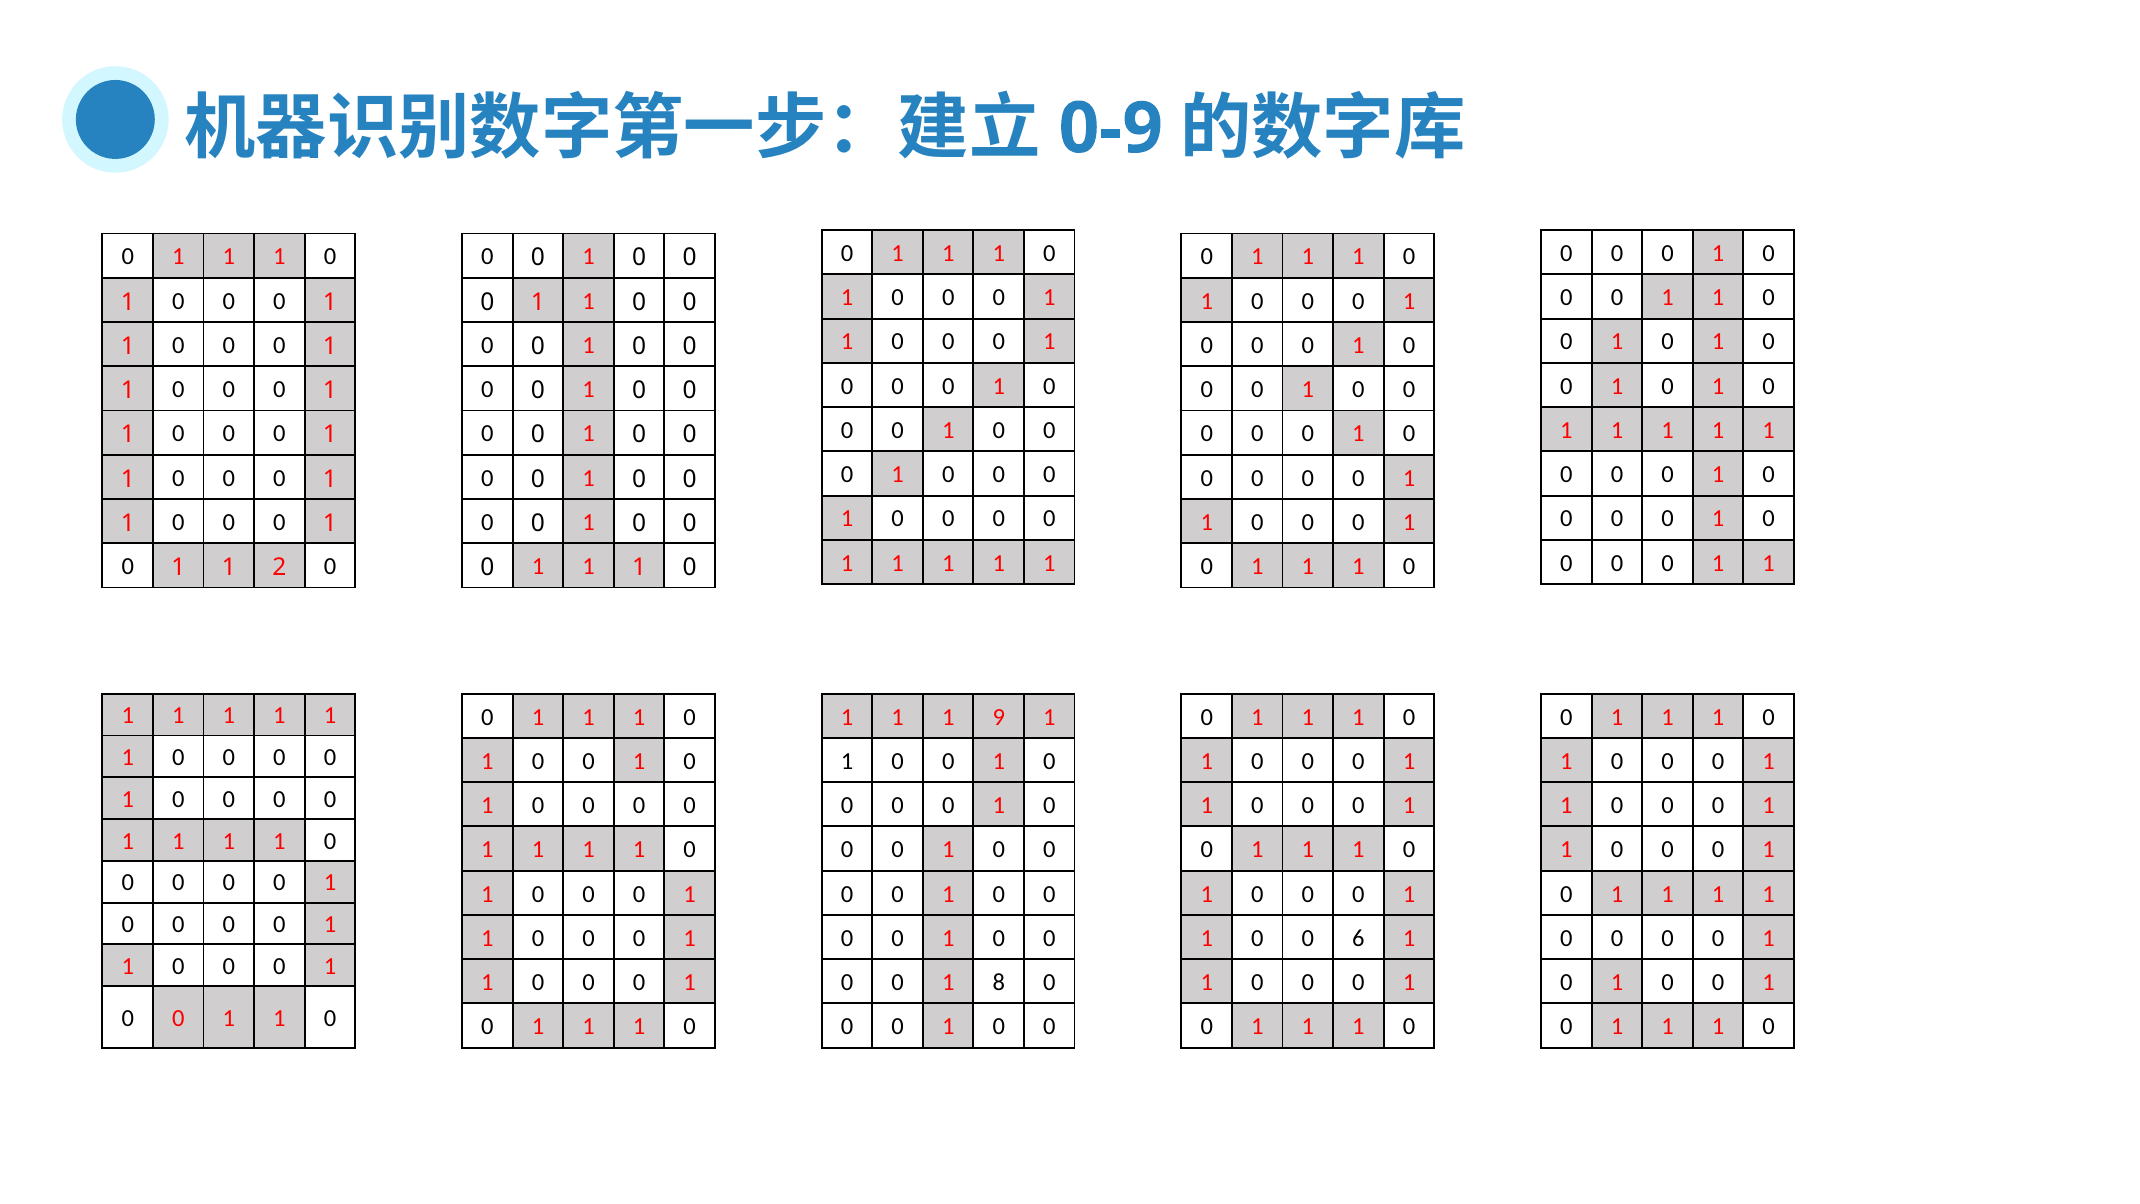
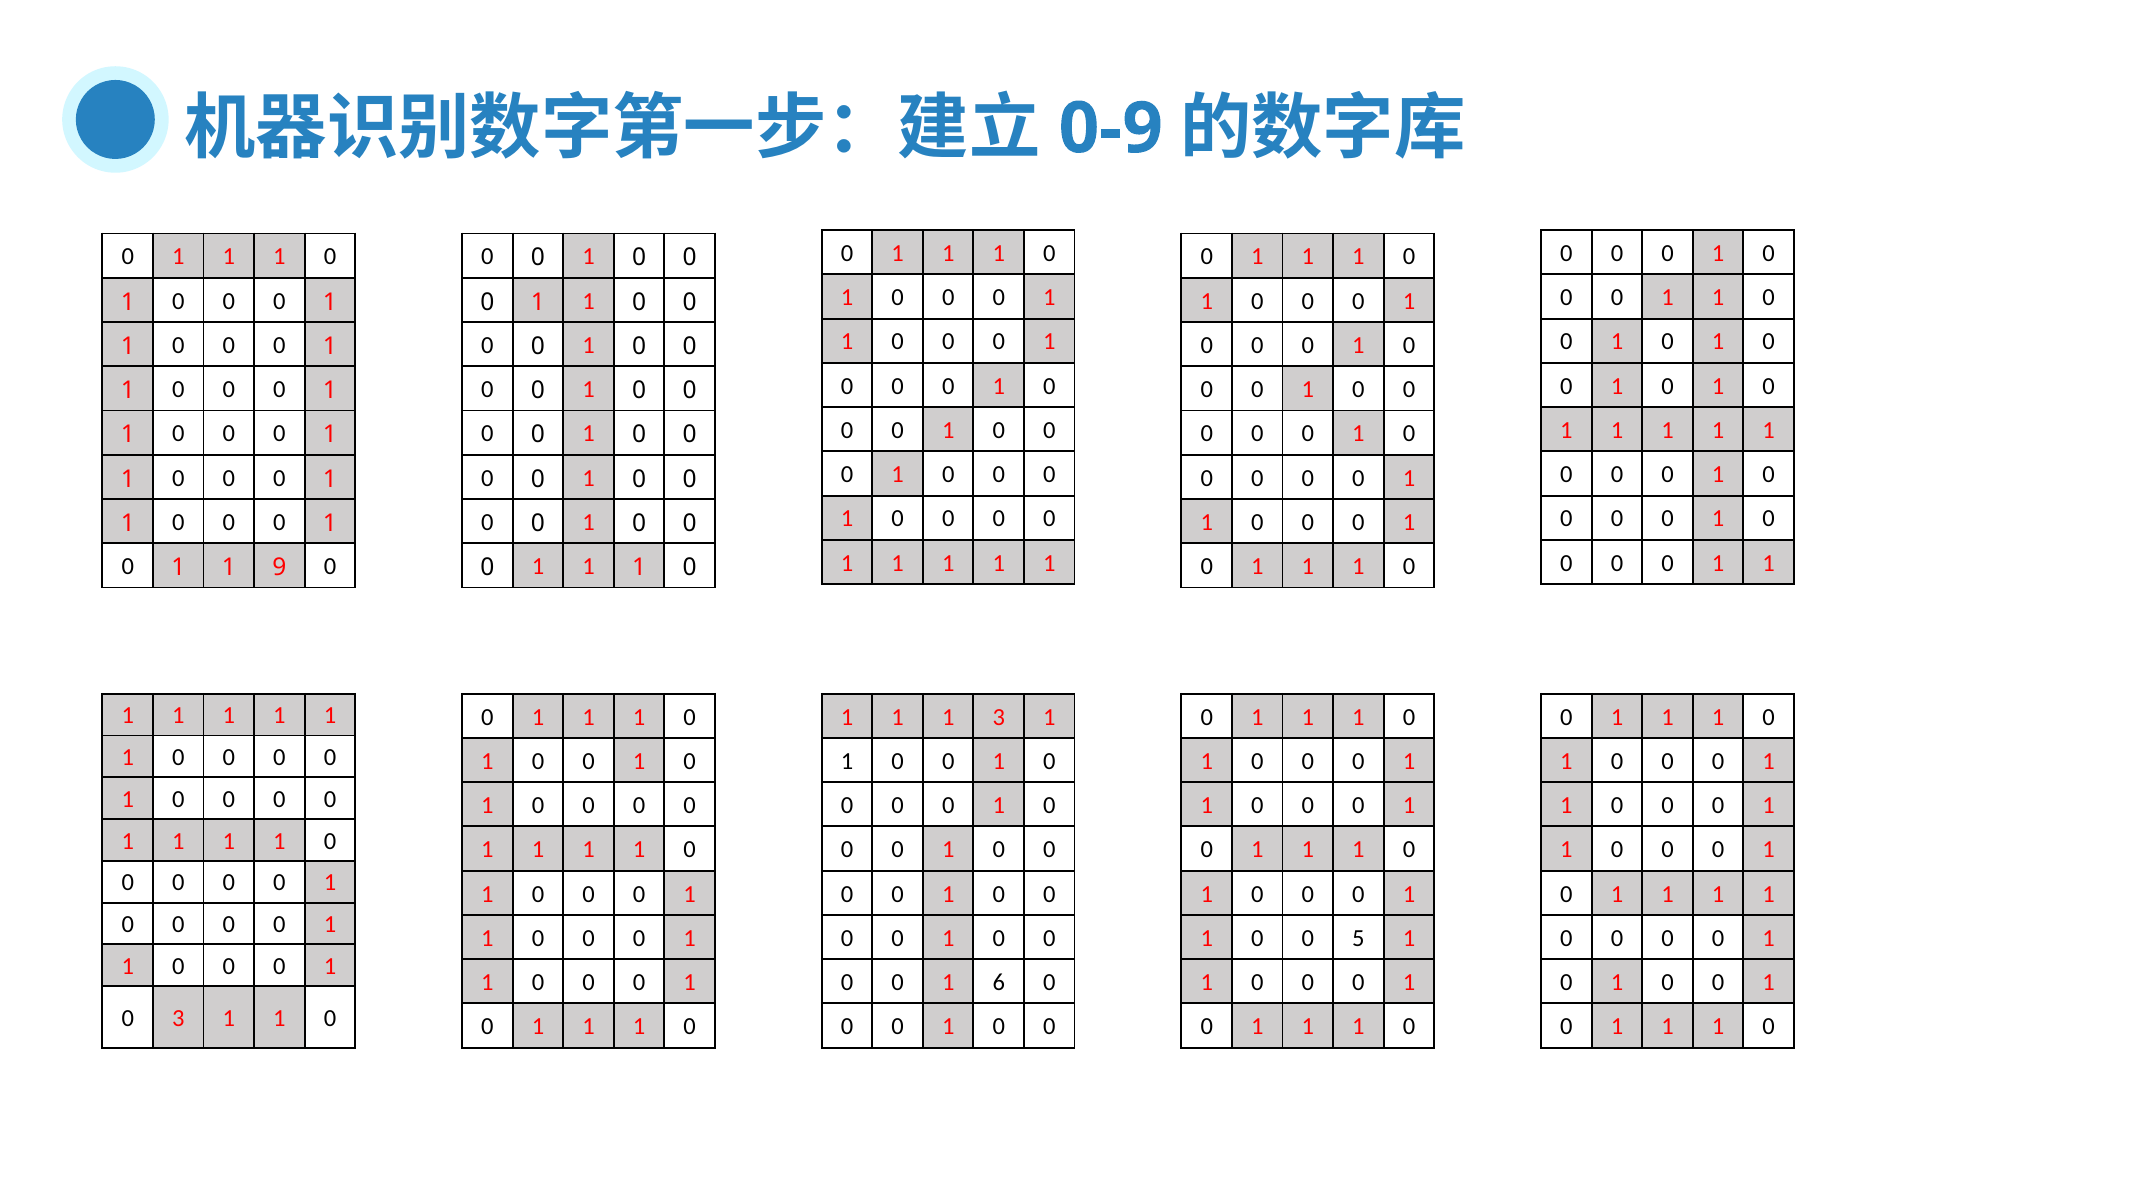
2: 2 -> 9
1 9: 9 -> 3
6: 6 -> 5
8: 8 -> 6
0 at (178, 1018): 0 -> 3
